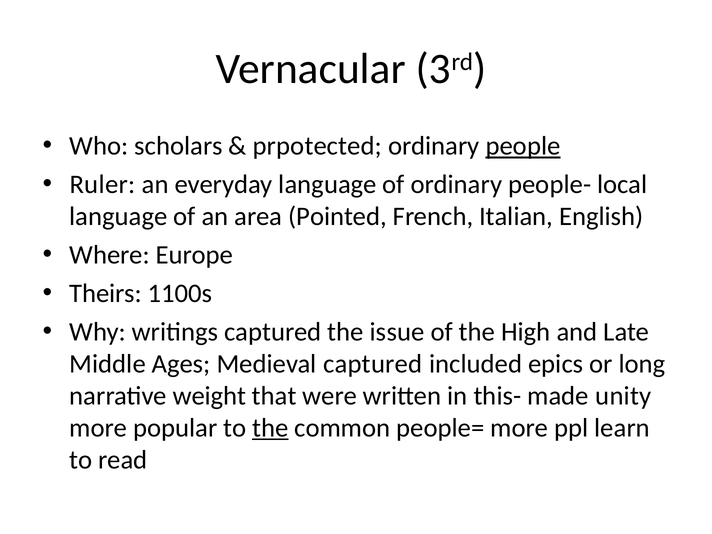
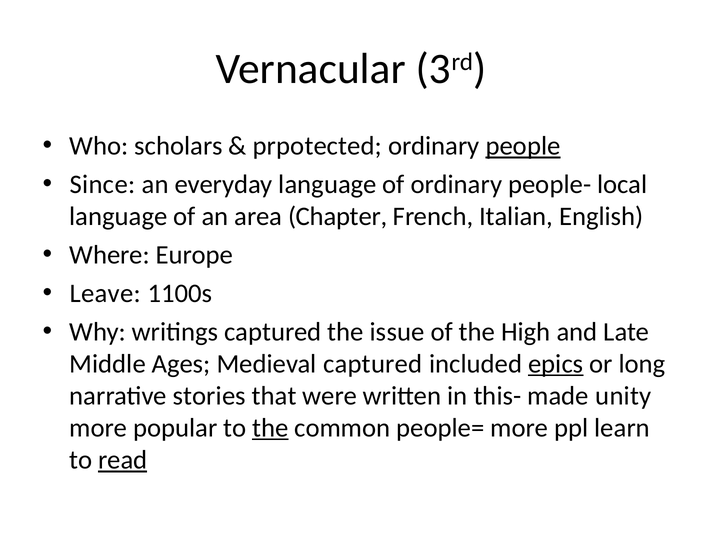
Ruler: Ruler -> Since
Pointed: Pointed -> Chapter
Theirs: Theirs -> Leave
epics underline: none -> present
weight: weight -> stories
read underline: none -> present
